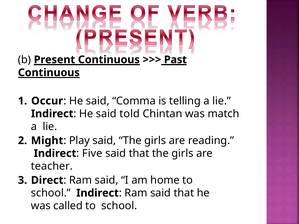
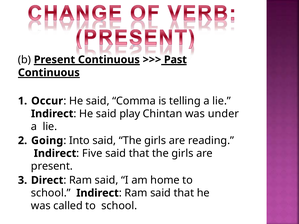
told: told -> play
match: match -> under
Might: Might -> Going
Play: Play -> Into
teacher at (52, 166): teacher -> present
